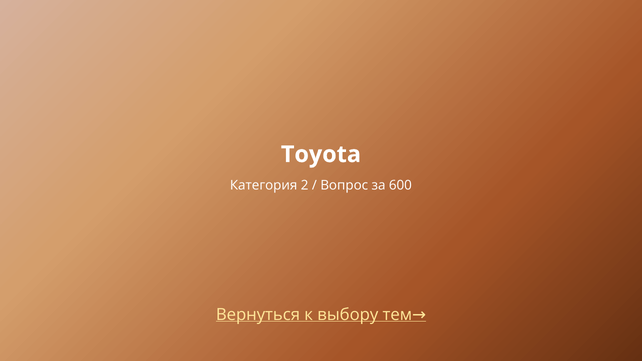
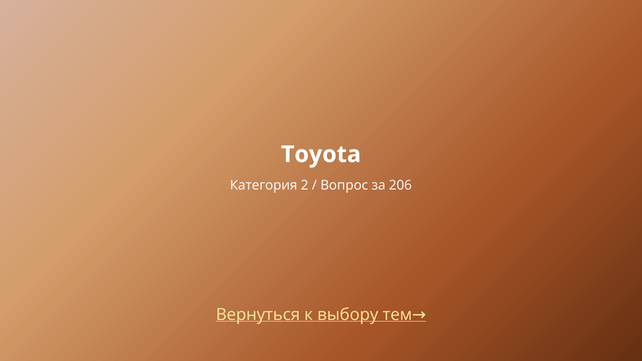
600: 600 -> 206
